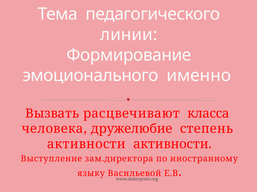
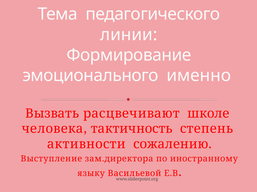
класса: класса -> школе
дружелюбие: дружелюбие -> тактичность
активности активности: активности -> сожалению
